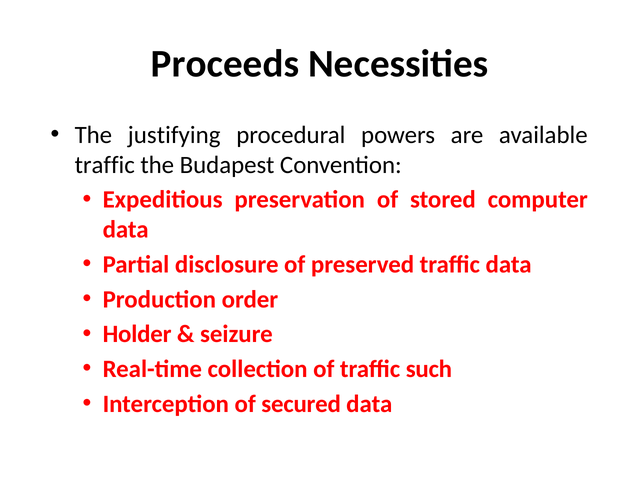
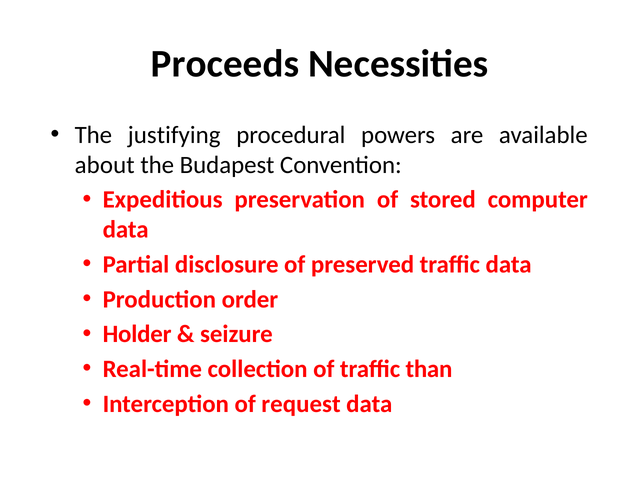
traffic at (105, 165): traffic -> about
such: such -> than
secured: secured -> request
